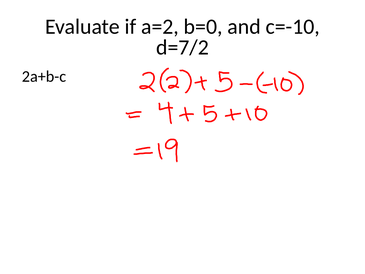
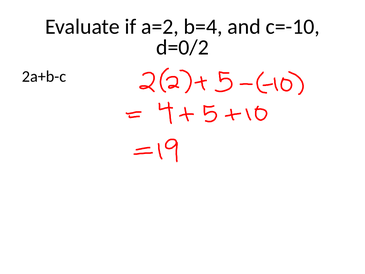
b=0: b=0 -> b=4
d=7/2: d=7/2 -> d=0/2
